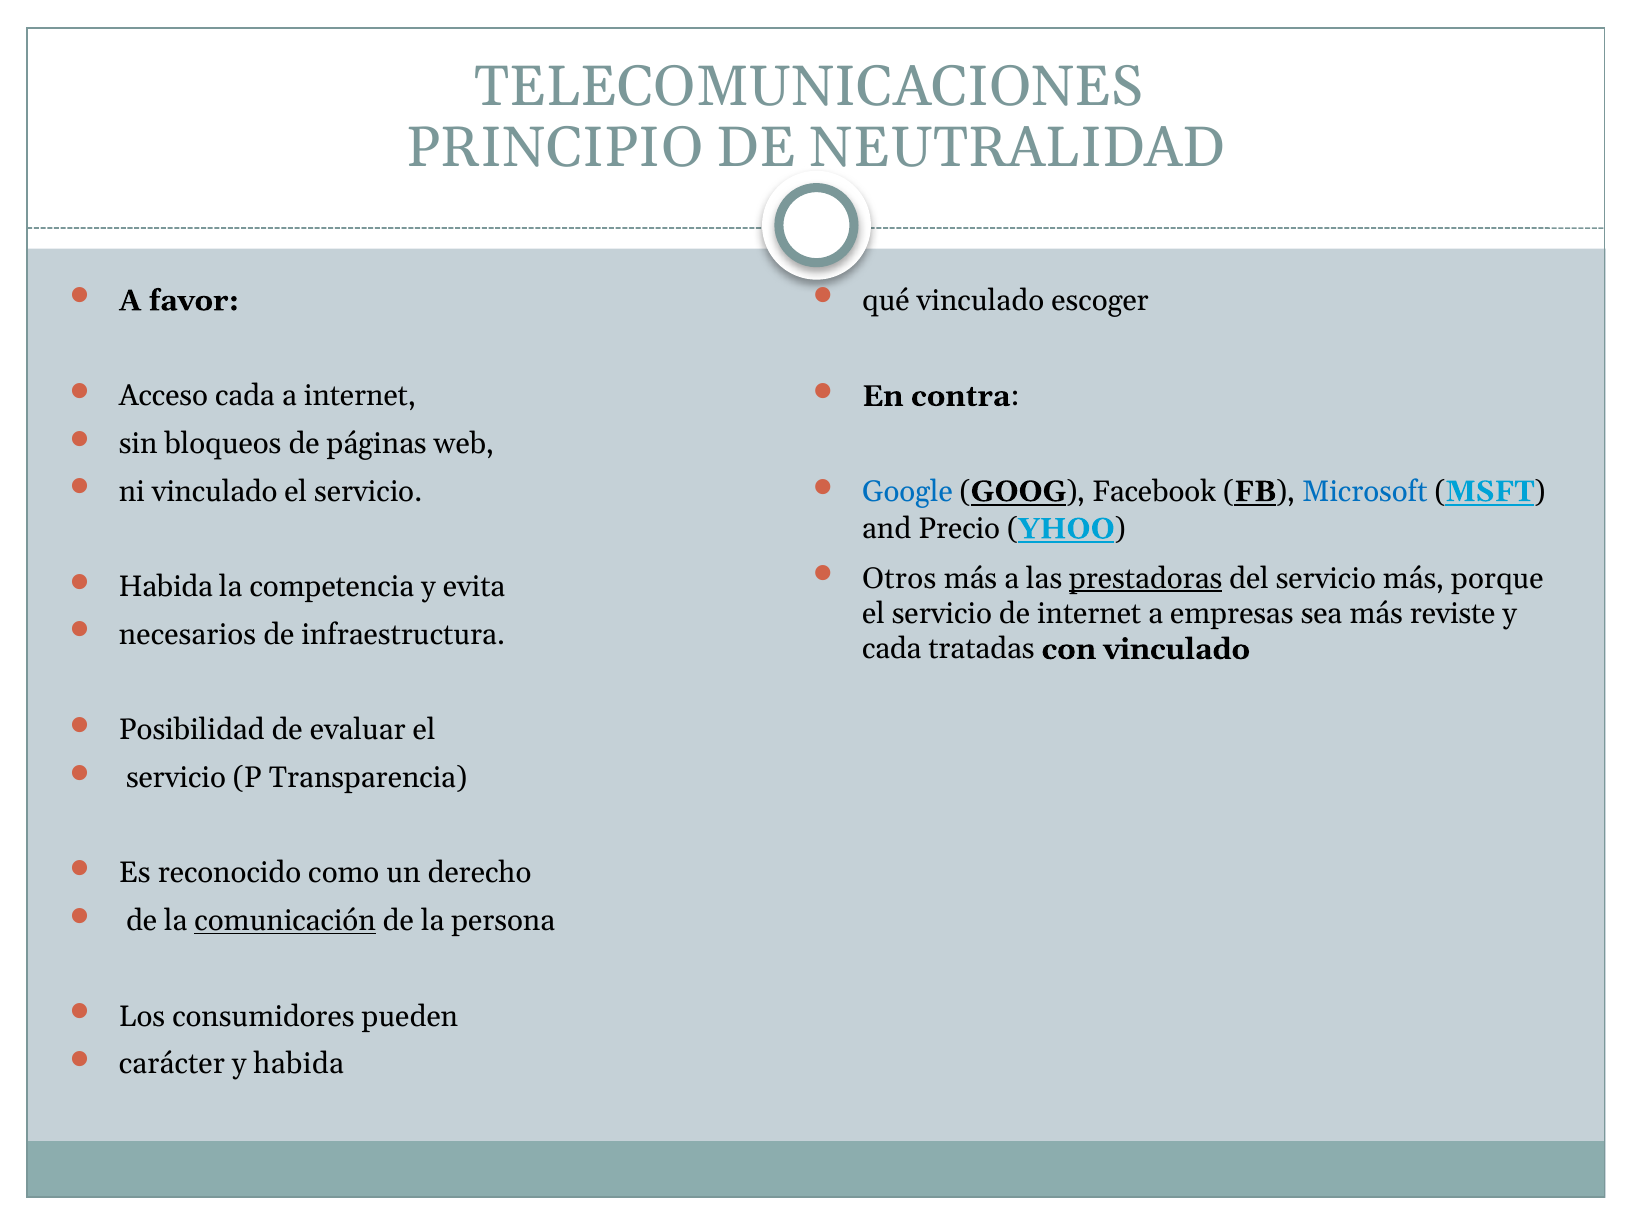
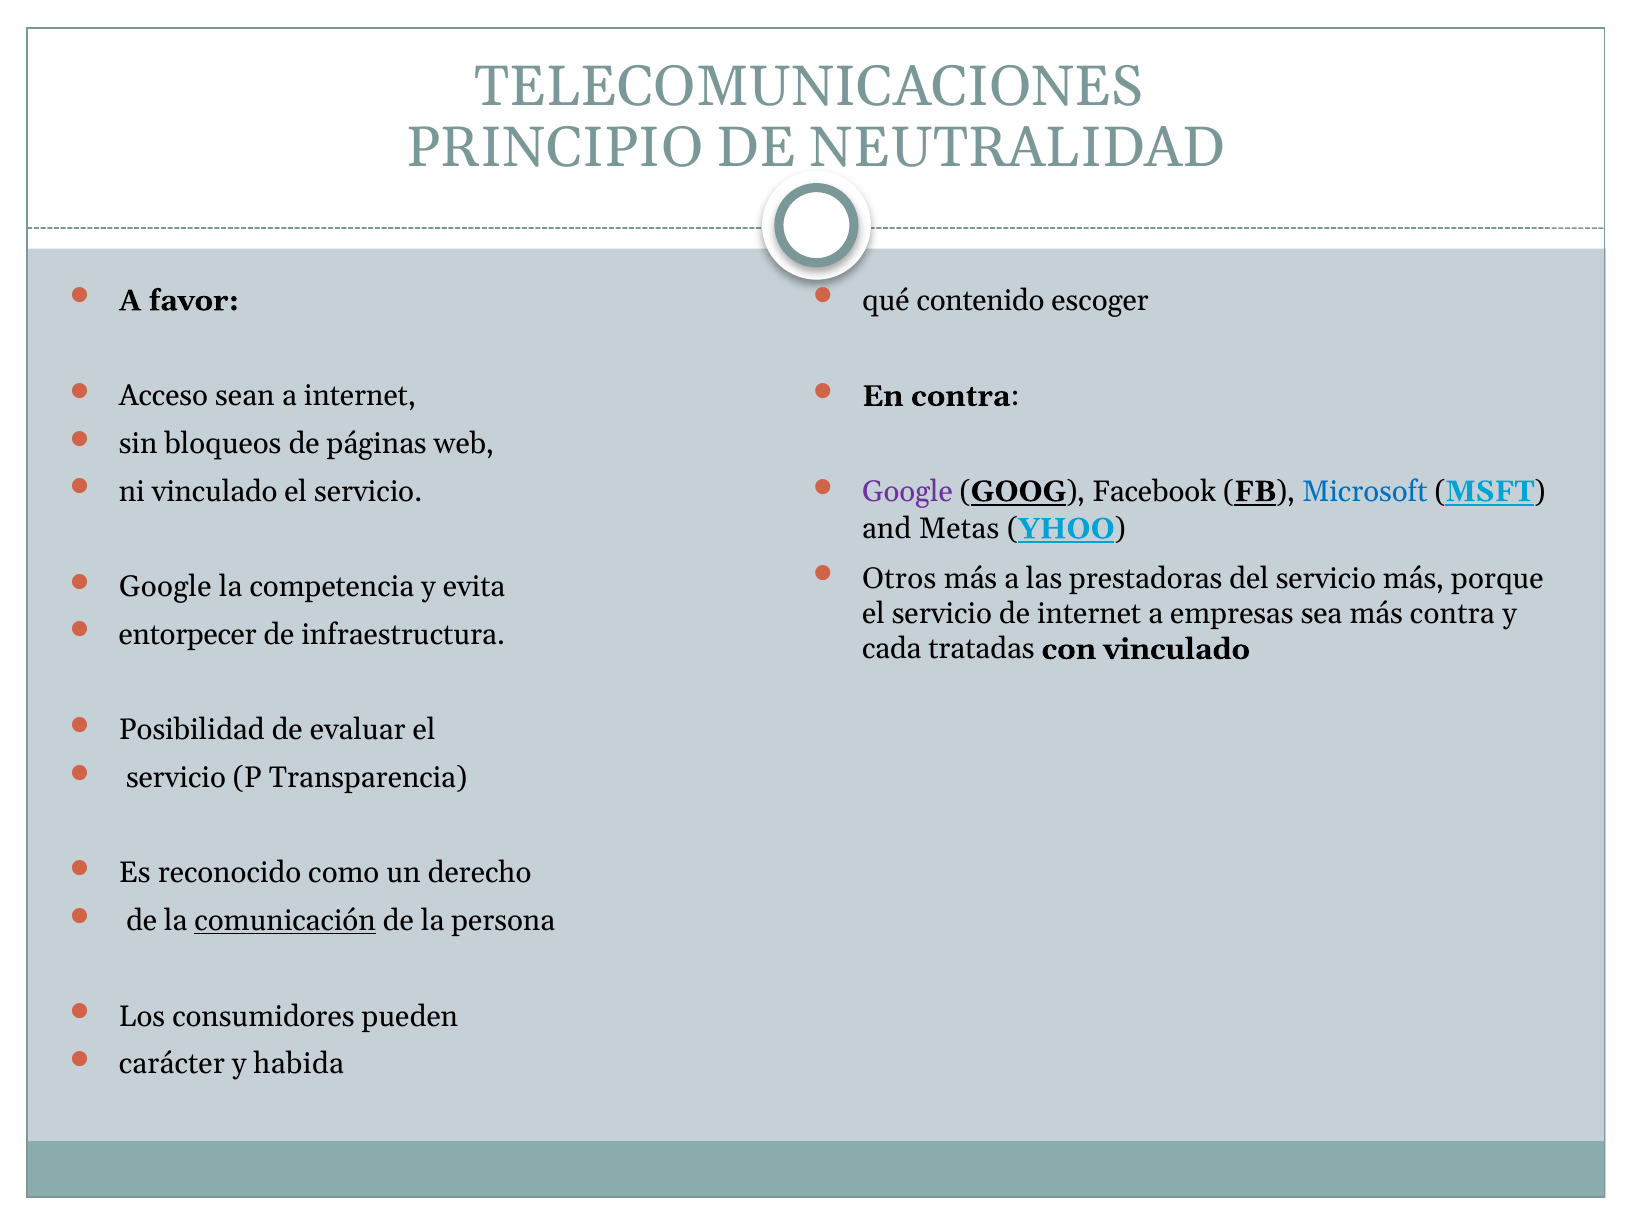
qué vinculado: vinculado -> contenido
Acceso cada: cada -> sean
Google at (907, 491) colour: blue -> purple
Precio: Precio -> Metas
prestadoras underline: present -> none
Habida at (166, 587): Habida -> Google
más reviste: reviste -> contra
necesarios: necesarios -> entorpecer
